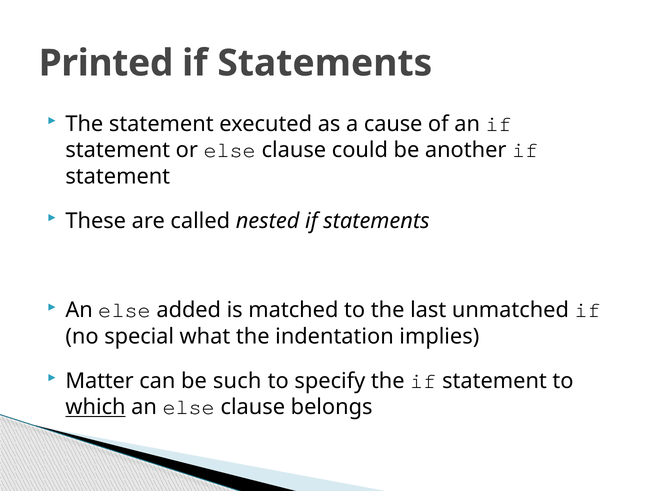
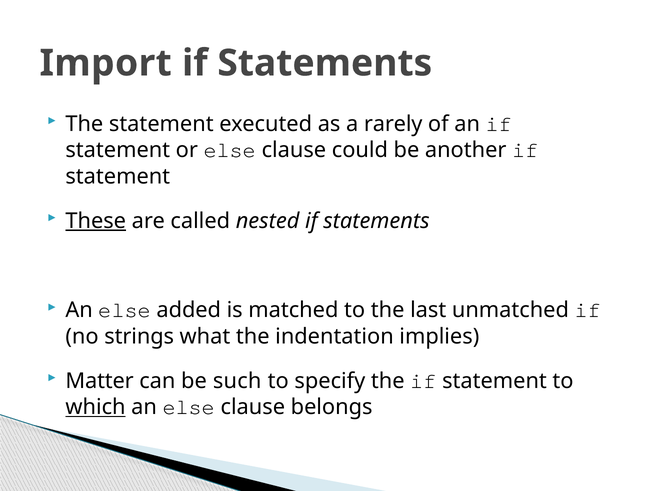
Printed: Printed -> Import
cause: cause -> rarely
These underline: none -> present
special: special -> strings
